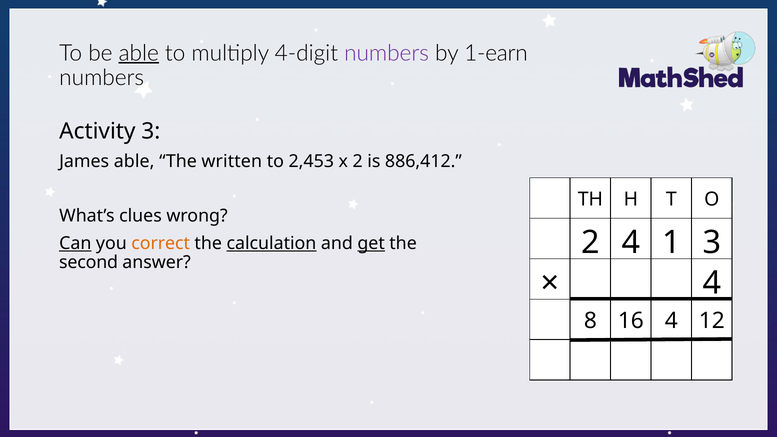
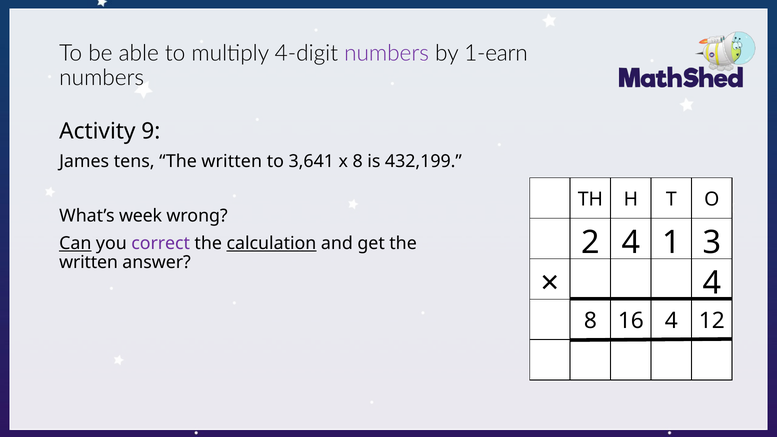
able at (139, 53) underline: present -> none
Activity 3: 3 -> 9
James able: able -> tens
2,453: 2,453 -> 3,641
x 2: 2 -> 8
886,412: 886,412 -> 432,199
clues: clues -> week
correct colour: orange -> purple
get underline: present -> none
second at (89, 263): second -> written
